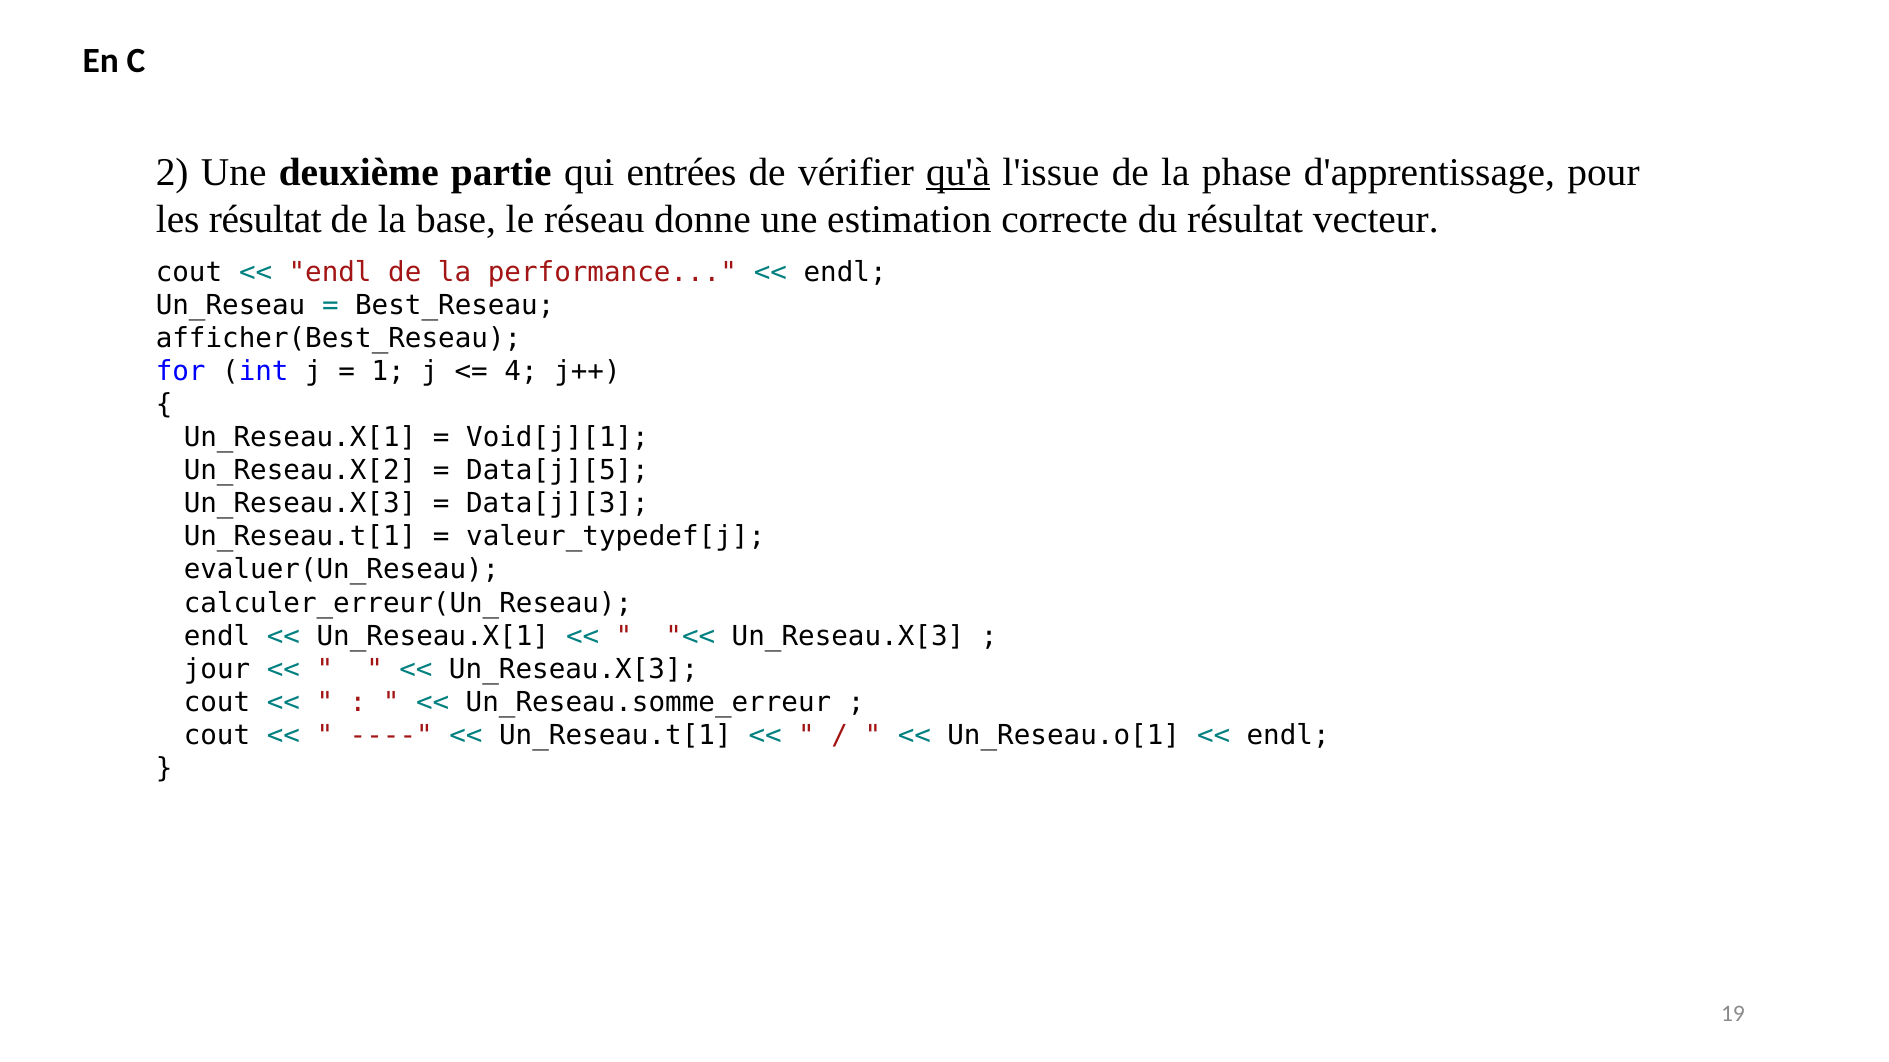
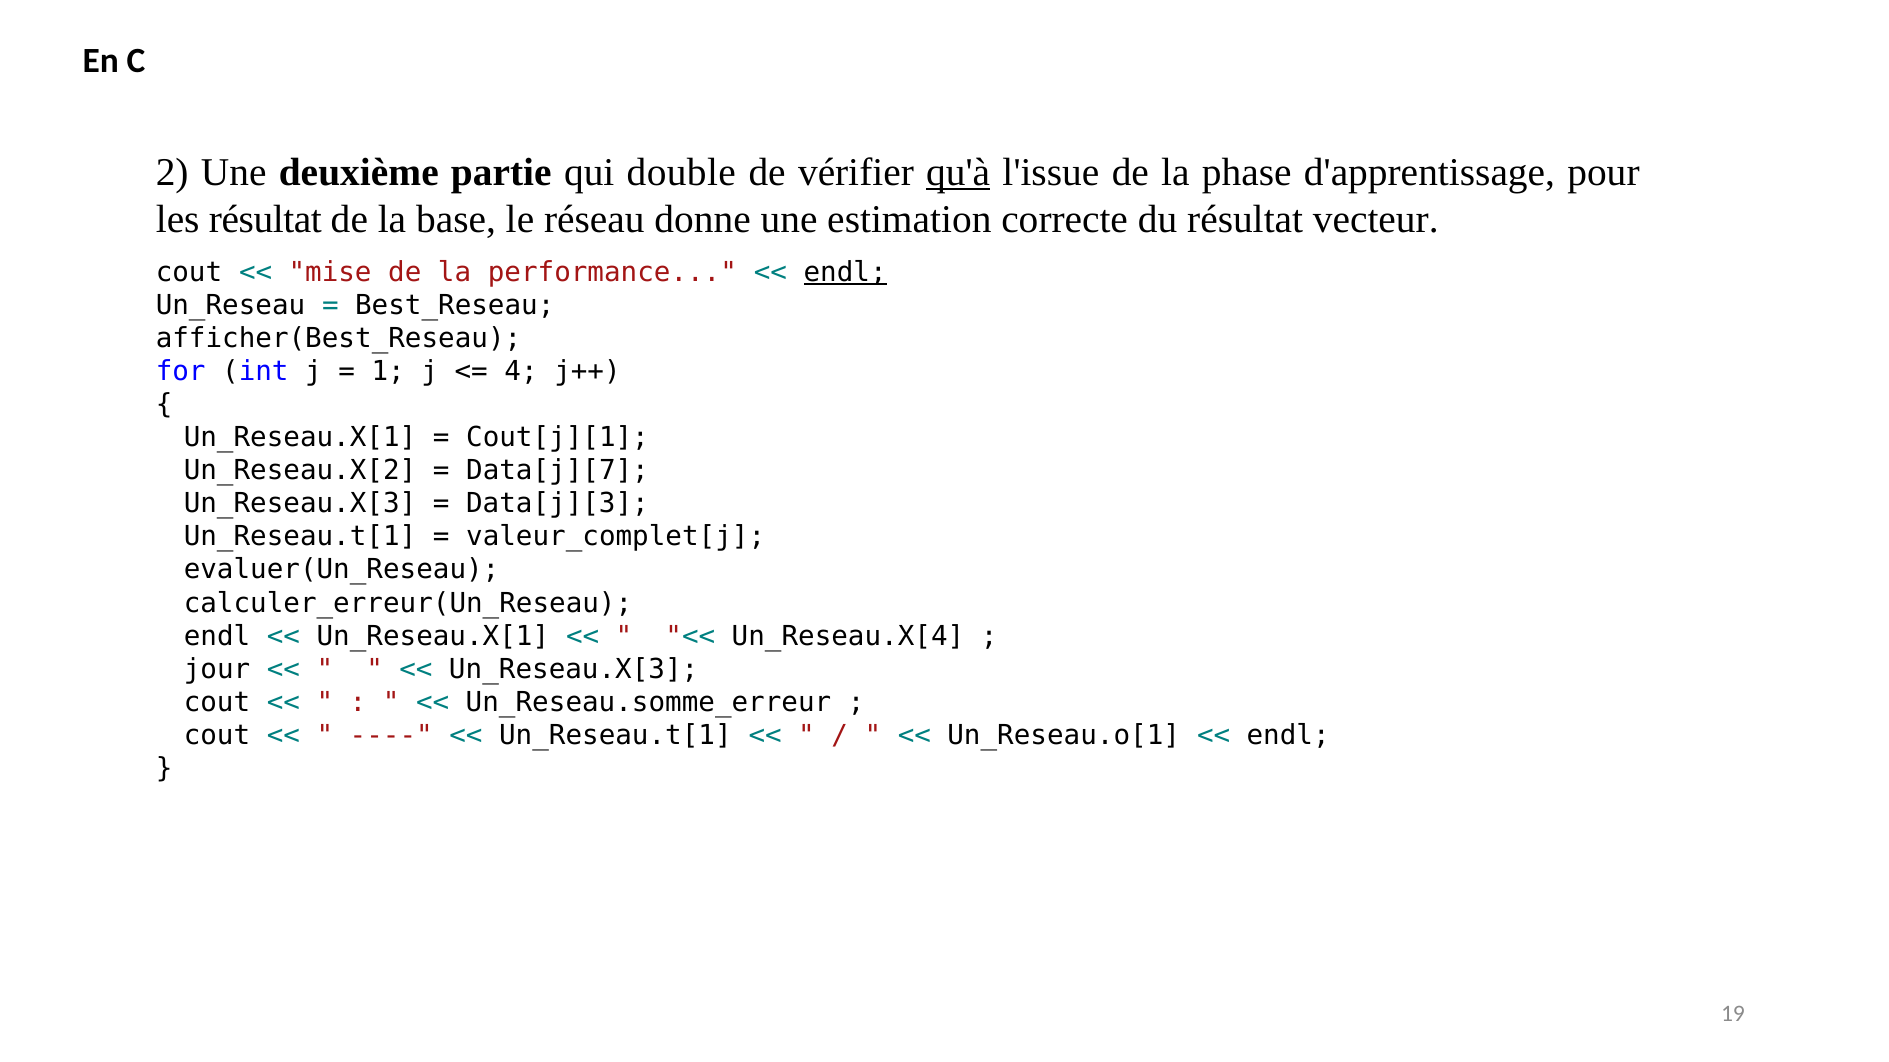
entrées: entrées -> double
endl at (330, 273): endl -> mise
endl at (845, 273) underline: none -> present
Void[j][1: Void[j][1 -> Cout[j][1
Data[j][5: Data[j][5 -> Data[j][7
valeur_typedef[j: valeur_typedef[j -> valeur_complet[j
Un_Reseau.X[3 at (848, 636): Un_Reseau.X[3 -> Un_Reseau.X[4
